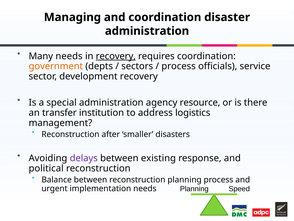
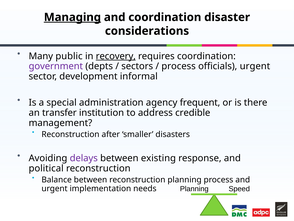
Managing underline: none -> present
administration at (147, 31): administration -> considerations
Many needs: needs -> public
government colour: orange -> purple
officials service: service -> urgent
development recovery: recovery -> informal
resource: resource -> frequent
logistics: logistics -> credible
